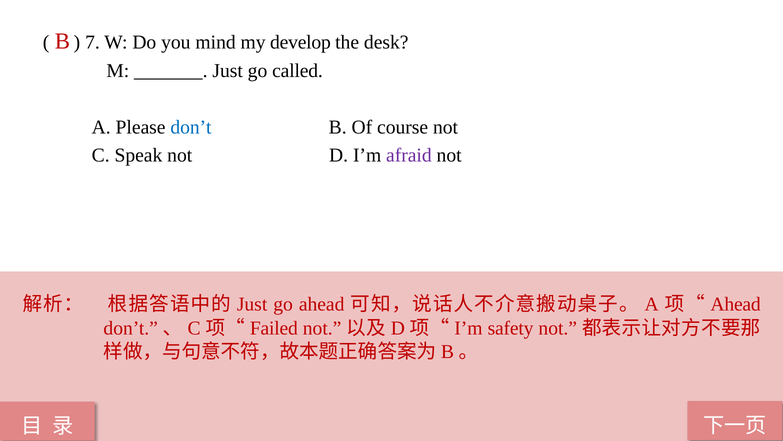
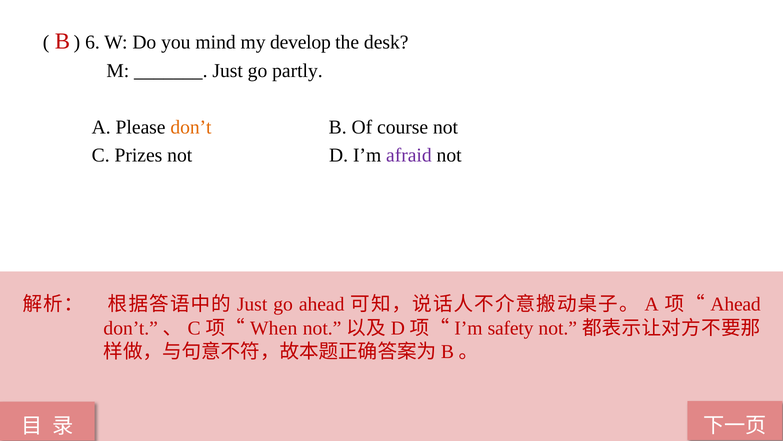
7: 7 -> 6
called: called -> partly
don’t at (191, 127) colour: blue -> orange
Speak: Speak -> Prizes
Failed: Failed -> When
